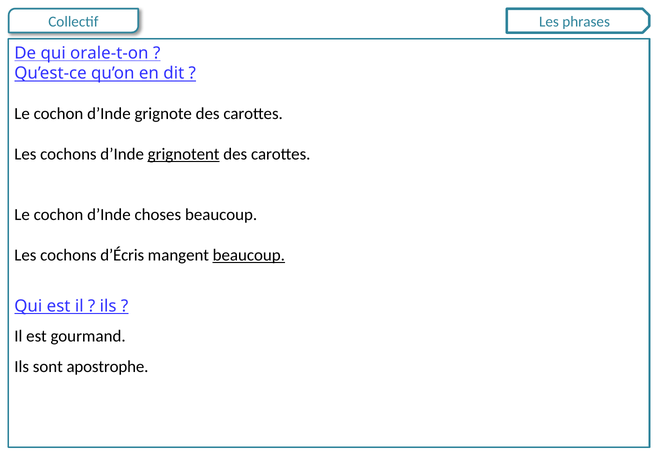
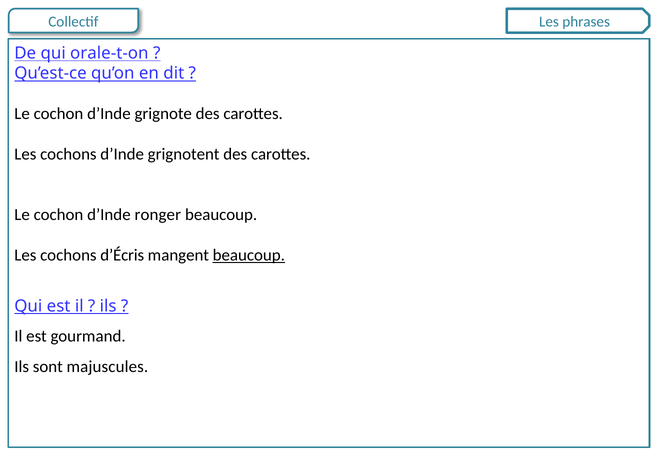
grignotent underline: present -> none
choses: choses -> ronger
apostrophe: apostrophe -> majuscules
